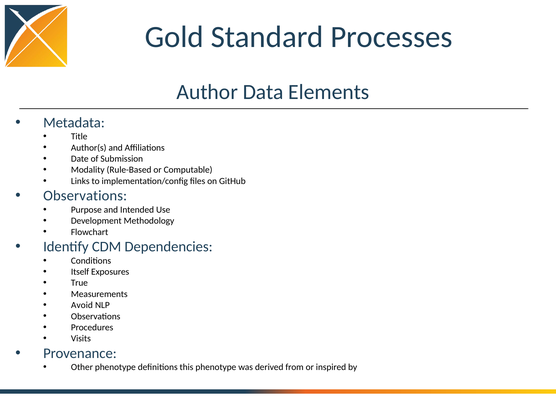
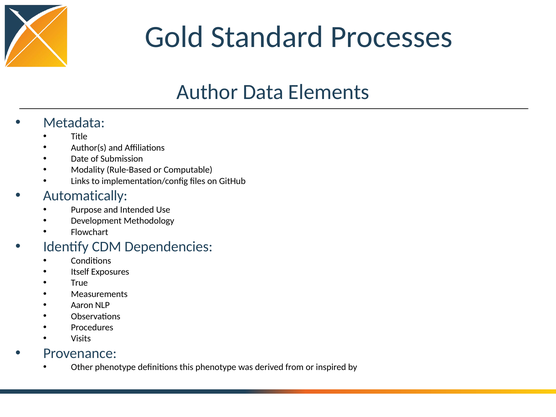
Observations at (85, 196): Observations -> Automatically
Avoid: Avoid -> Aaron
